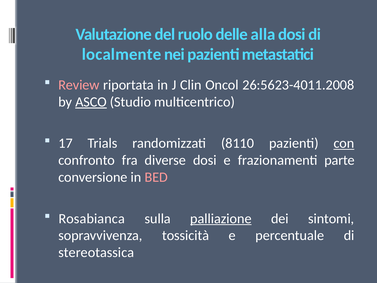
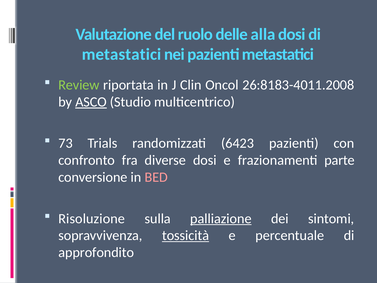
localmente at (122, 54): localmente -> metastatici
Review colour: pink -> light green
26:5623-4011.2008: 26:5623-4011.2008 -> 26:8183-4011.2008
17: 17 -> 73
8110: 8110 -> 6423
con underline: present -> none
Rosabianca: Rosabianca -> Risoluzione
tossicità underline: none -> present
stereotassica: stereotassica -> approfondito
